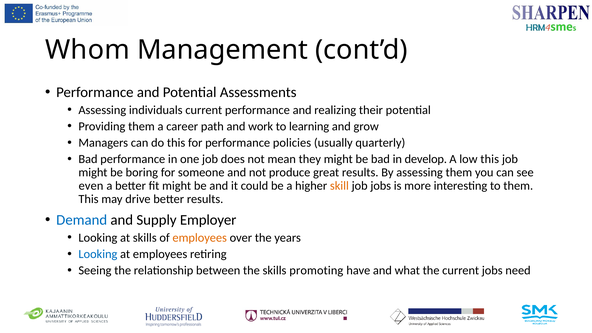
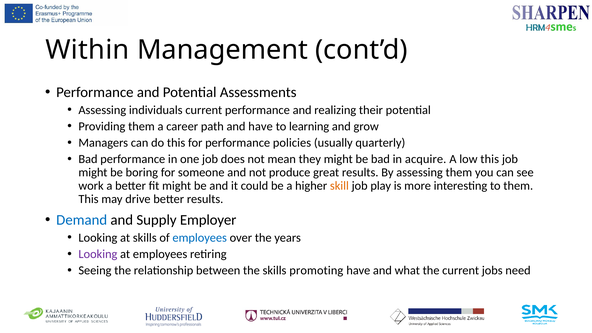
Whom: Whom -> Within
and work: work -> have
develop: develop -> acquire
even: even -> work
job jobs: jobs -> play
employees at (200, 238) colour: orange -> blue
Looking at (98, 254) colour: blue -> purple
